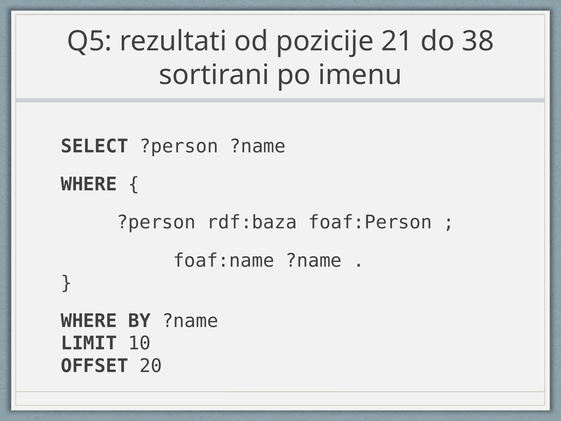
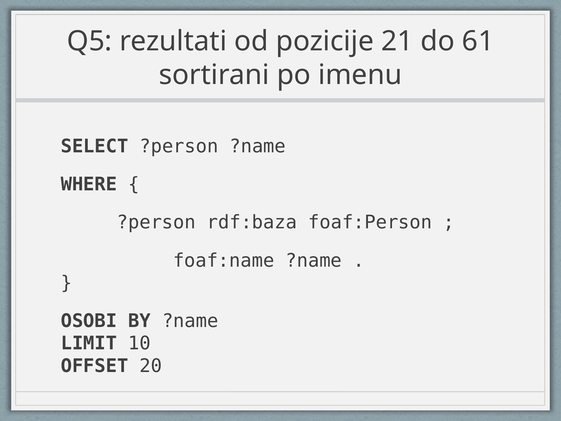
38: 38 -> 61
WHERE at (89, 321): WHERE -> OSOBI
